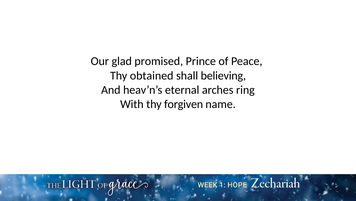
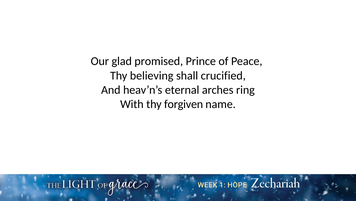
obtained: obtained -> believing
believing: believing -> crucified
